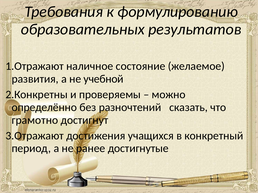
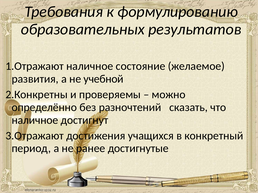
грамотно at (35, 120): грамотно -> наличное
